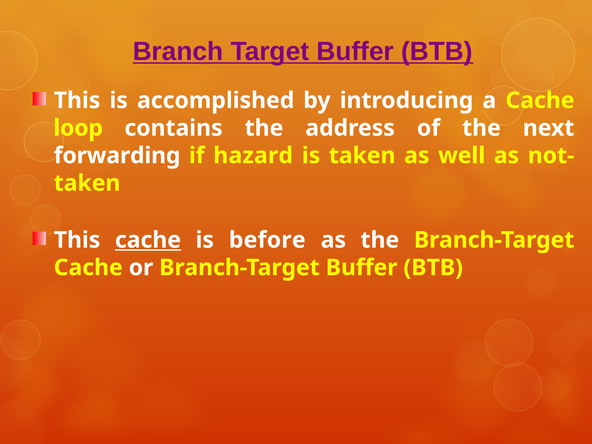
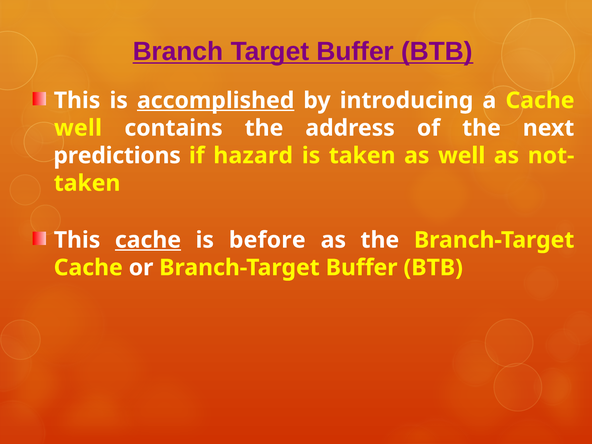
accomplished underline: none -> present
loop at (78, 128): loop -> well
forwarding: forwarding -> predictions
